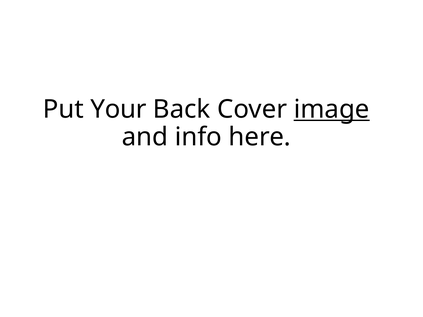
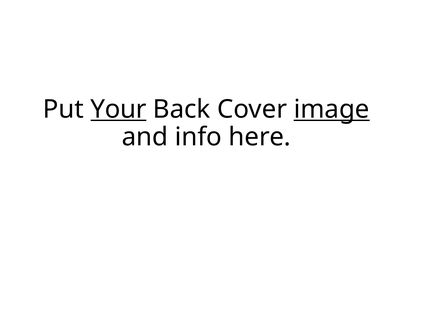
Your underline: none -> present
